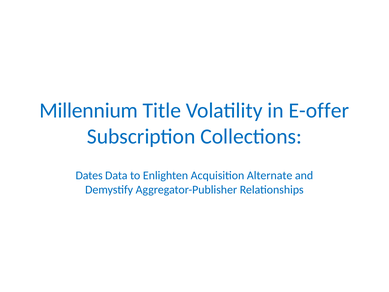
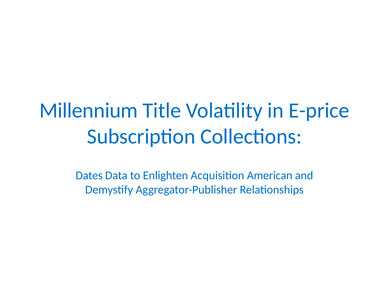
E-offer: E-offer -> E-price
Alternate: Alternate -> American
